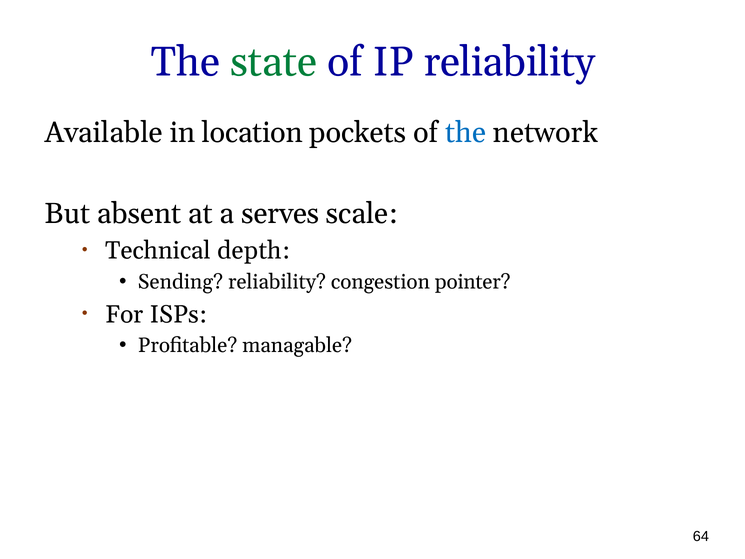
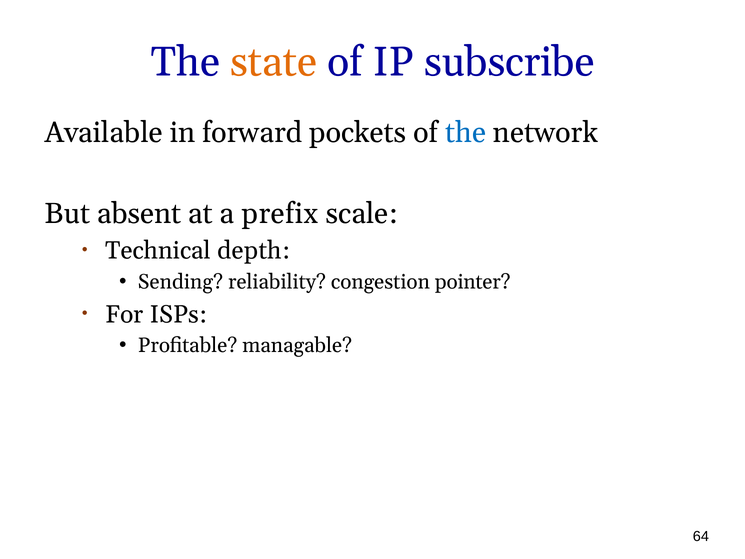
state colour: green -> orange
IP reliability: reliability -> subscribe
location: location -> forward
serves: serves -> prefix
